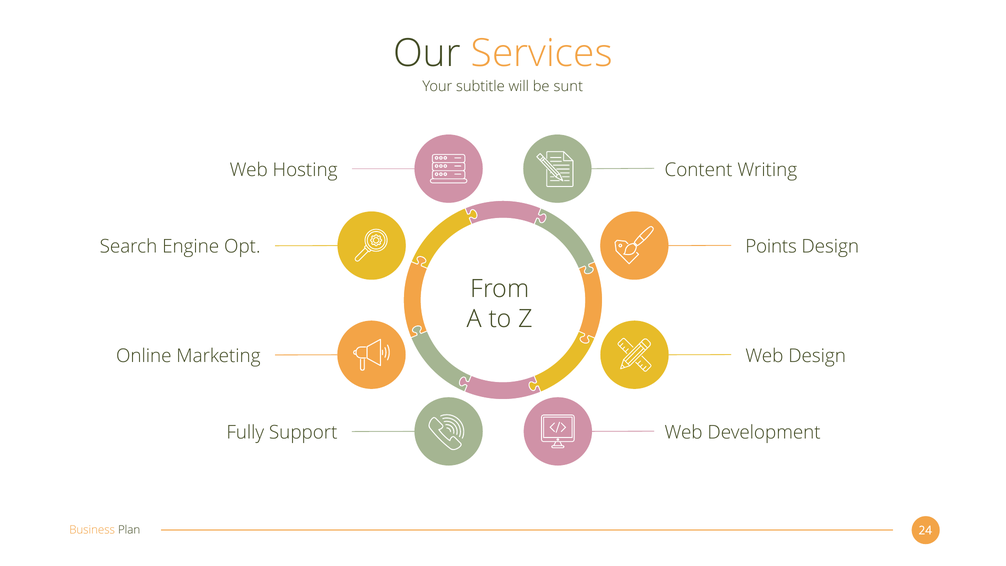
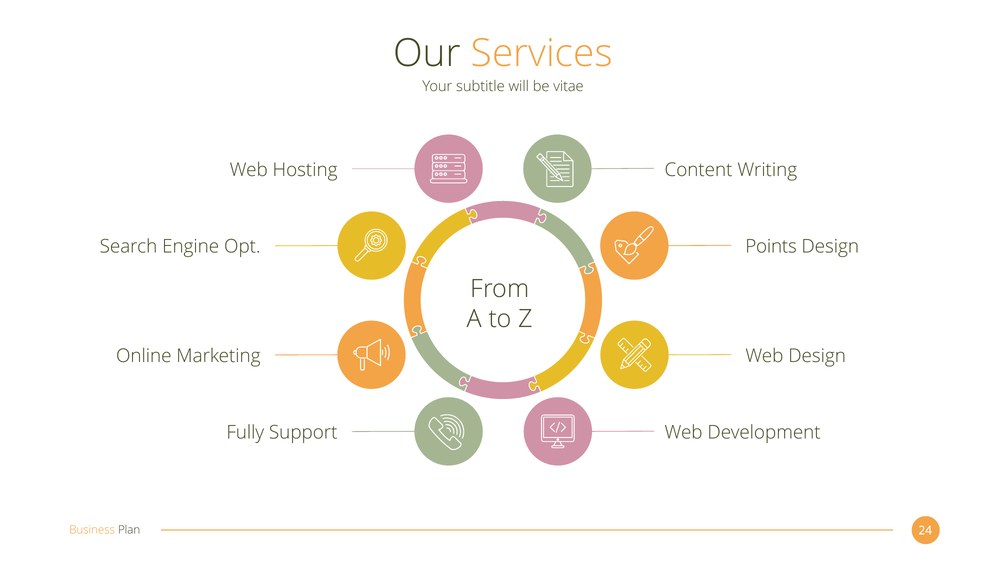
sunt: sunt -> vitae
